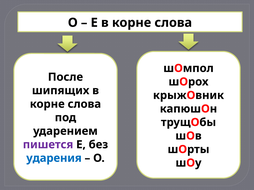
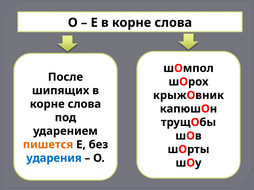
пишется colour: purple -> orange
